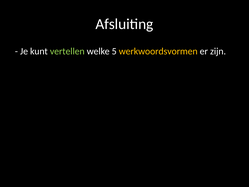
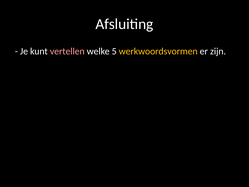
vertellen colour: light green -> pink
